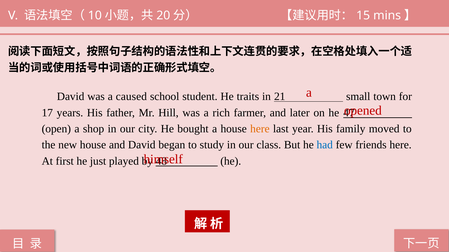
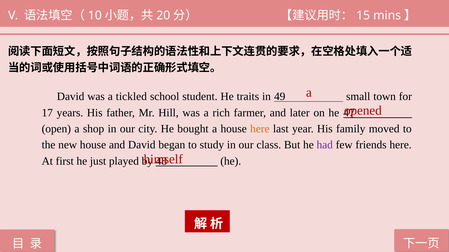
caused: caused -> tickled
21: 21 -> 49
had colour: blue -> purple
